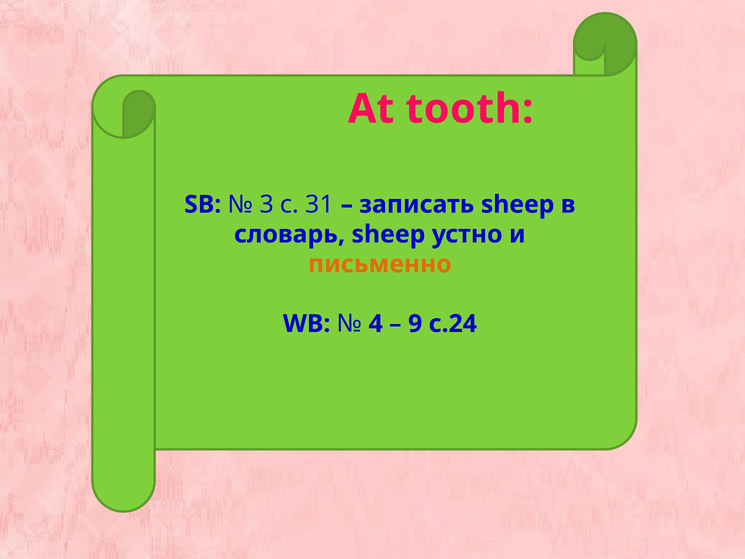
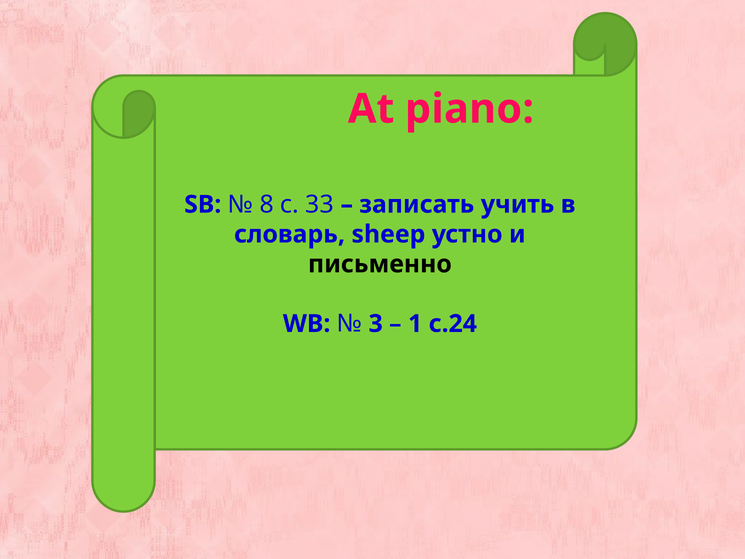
tooth: tooth -> piano
3: 3 -> 8
31: 31 -> 33
записать sheep: sheep -> учить
письменно colour: orange -> black
4: 4 -> 3
9: 9 -> 1
